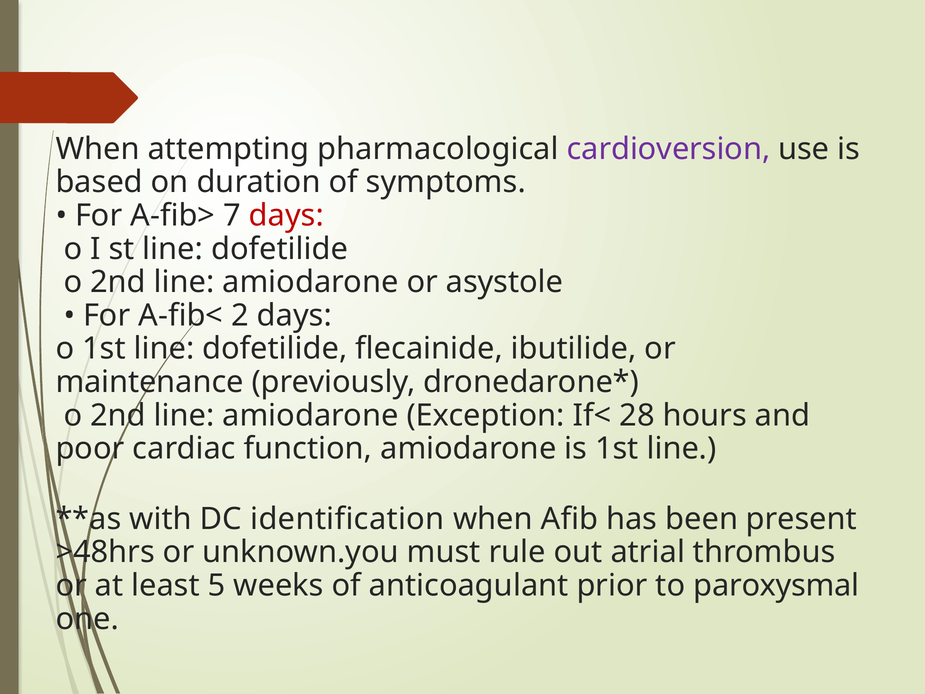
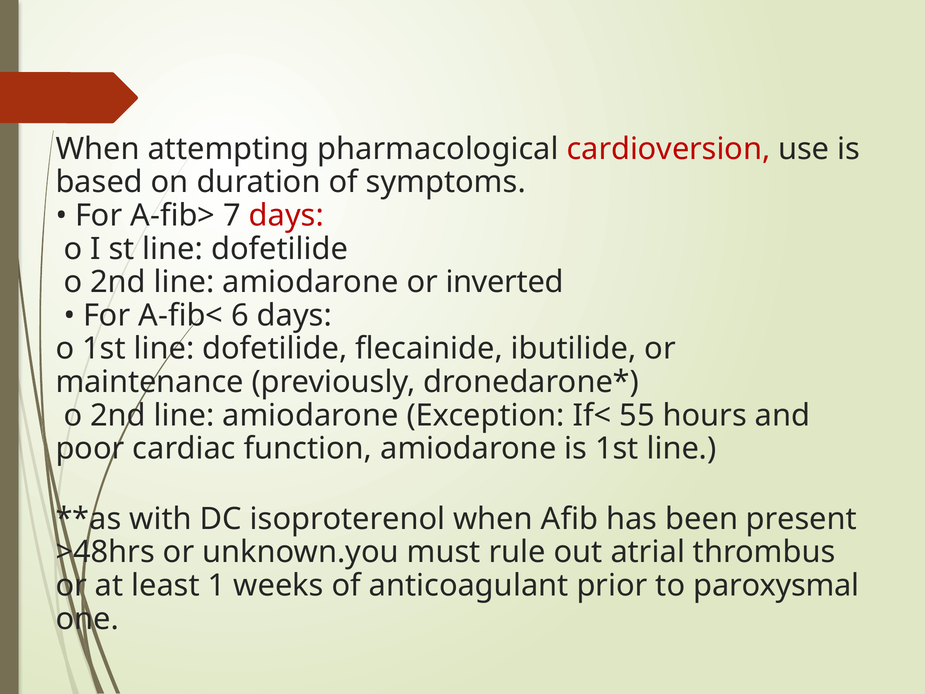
cardioversion colour: purple -> red
asystole: asystole -> inverted
2: 2 -> 6
28: 28 -> 55
identification: identification -> isoproterenol
5: 5 -> 1
